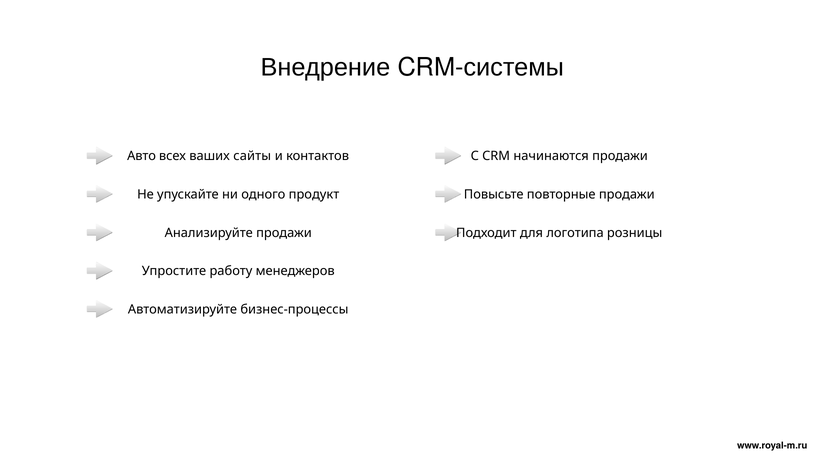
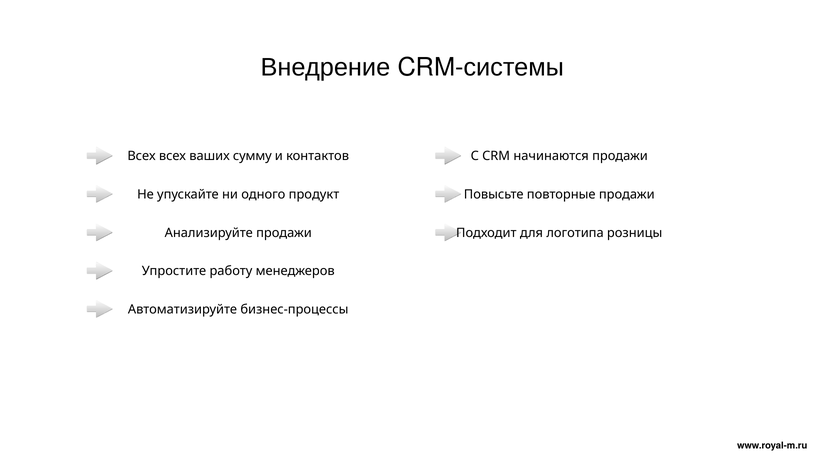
Авто at (142, 156): Авто -> Всех
сайты: сайты -> сумму
